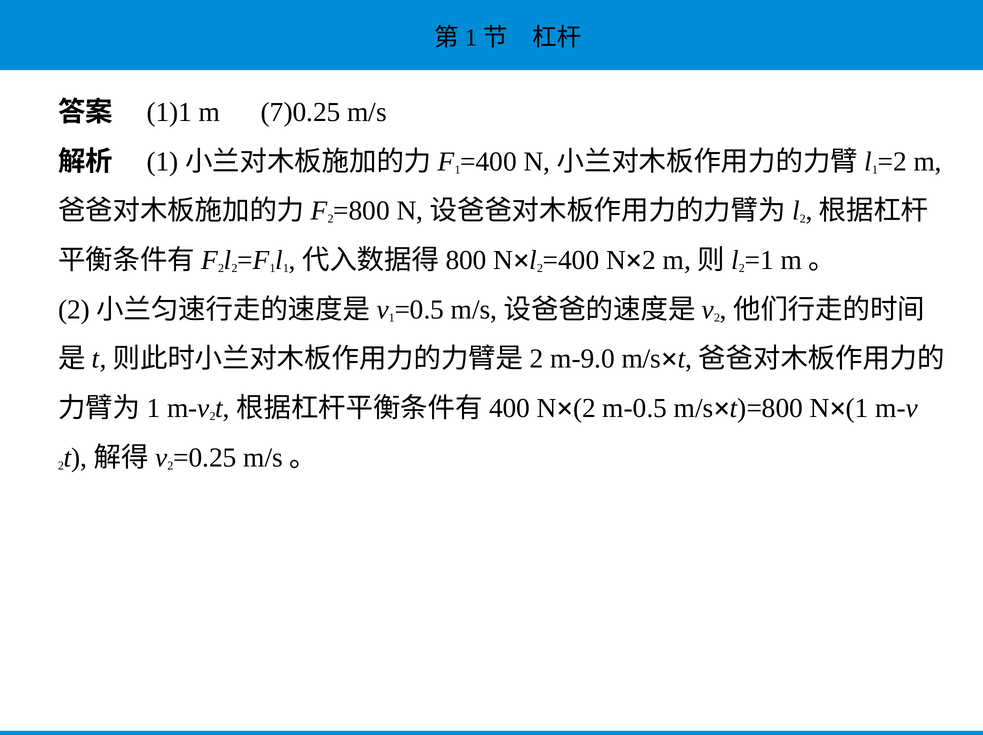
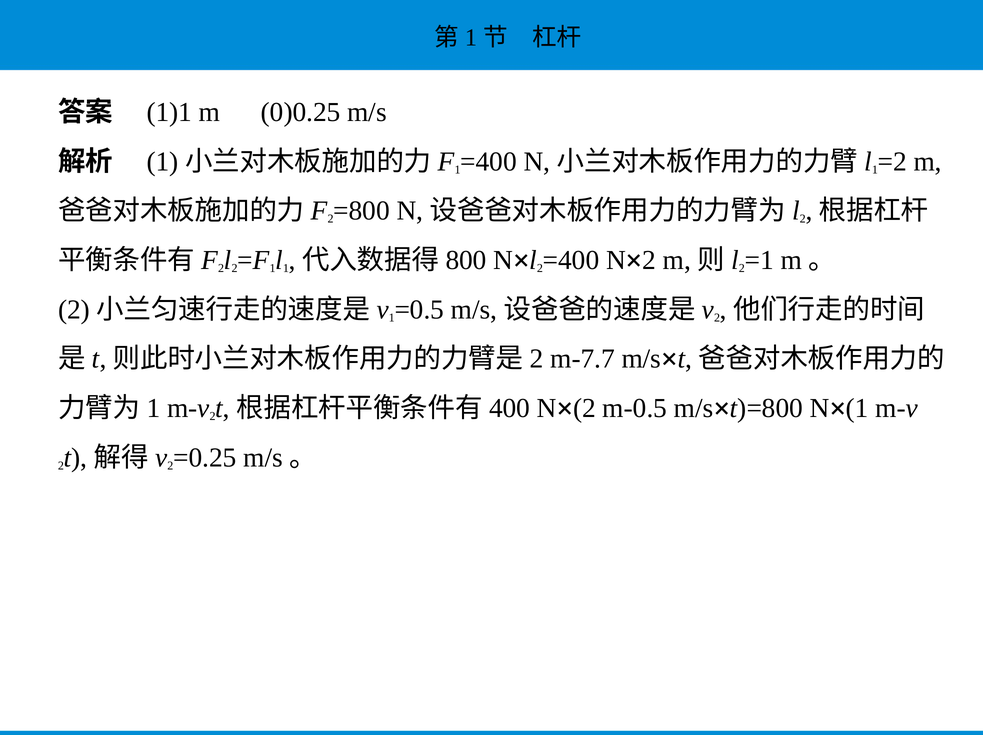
7)0.25: 7)0.25 -> 0)0.25
m-9.0: m-9.0 -> m-7.7
